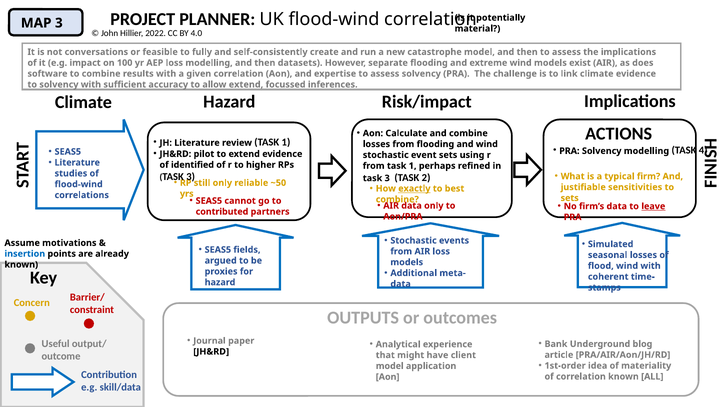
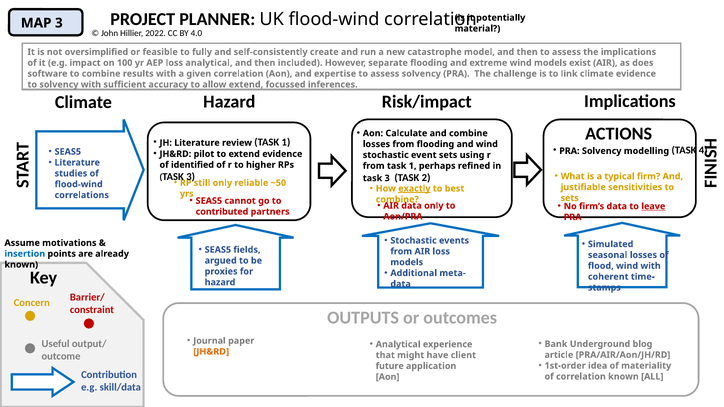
conversations: conversations -> oversimplified
loss modelling: modelling -> analytical
datasets: datasets -> included
exactly underline: none -> present
JH&RD at (211, 352) colour: black -> orange
model at (390, 366): model -> future
